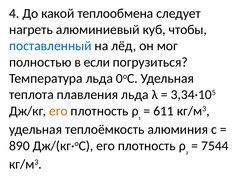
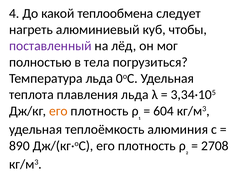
поставленный colour: blue -> purple
если: если -> тела
611: 611 -> 604
7544: 7544 -> 2708
